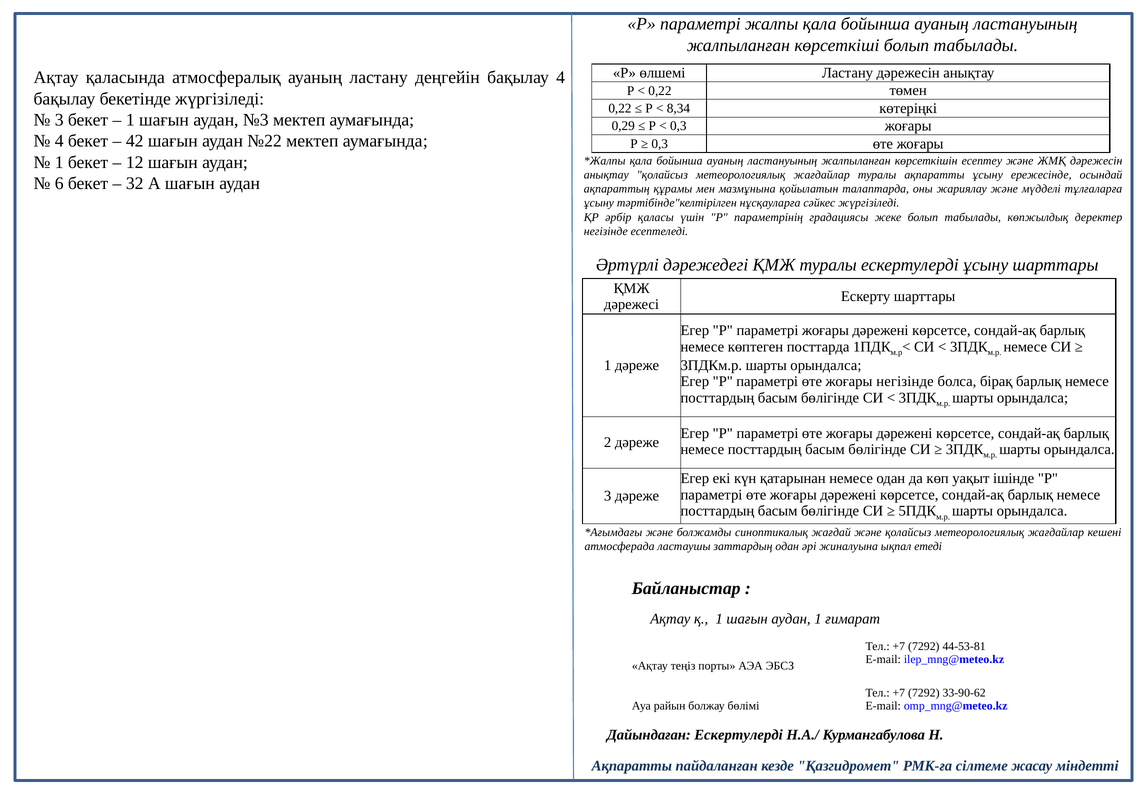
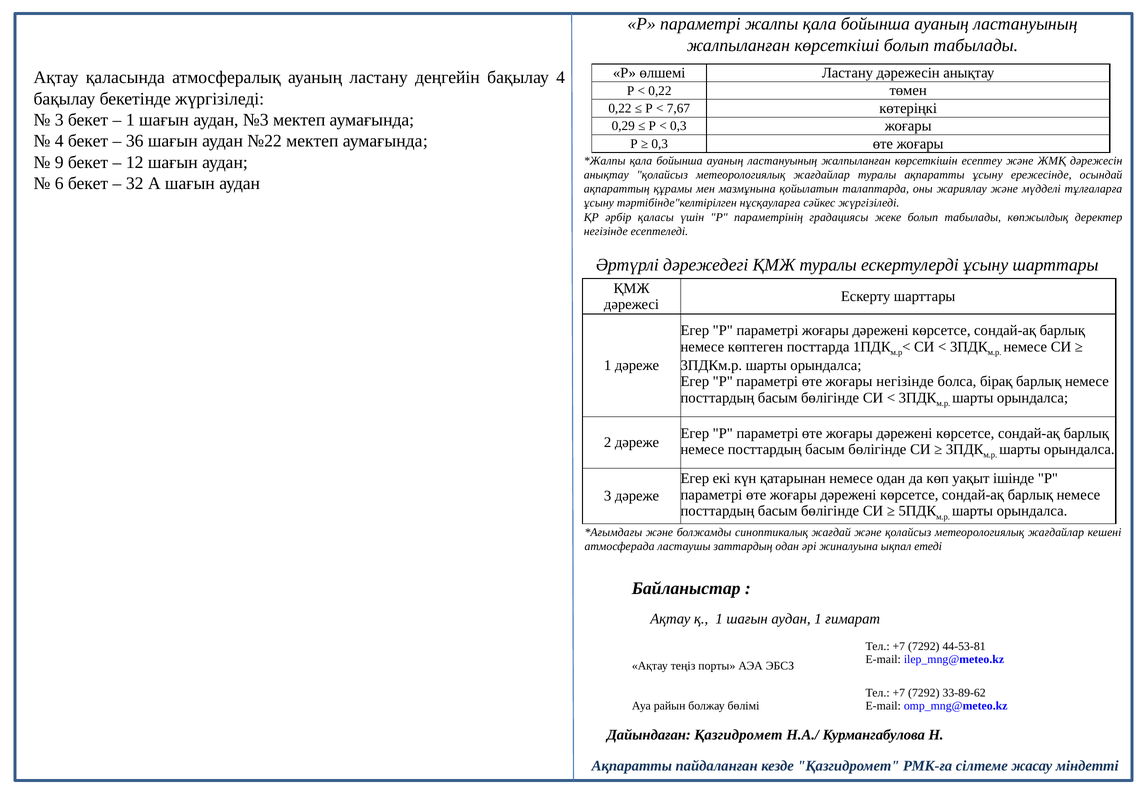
8,34: 8,34 -> 7,67
42: 42 -> 36
1 at (59, 162): 1 -> 9
33-90-62: 33-90-62 -> 33-89-62
Дайындаған Ескертулерді: Ескертулерді -> Қазгидромет
